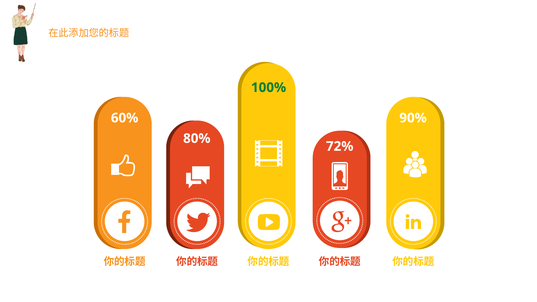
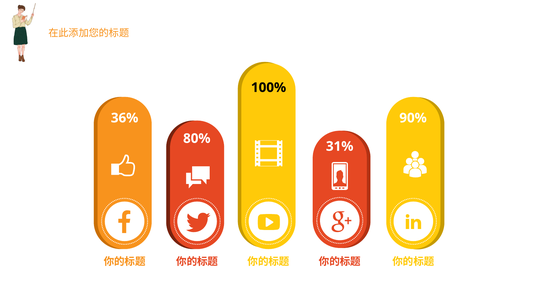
100% colour: green -> black
60%: 60% -> 36%
72%: 72% -> 31%
